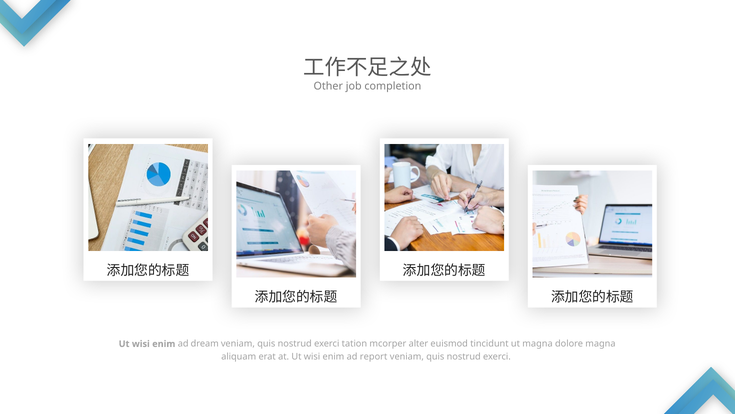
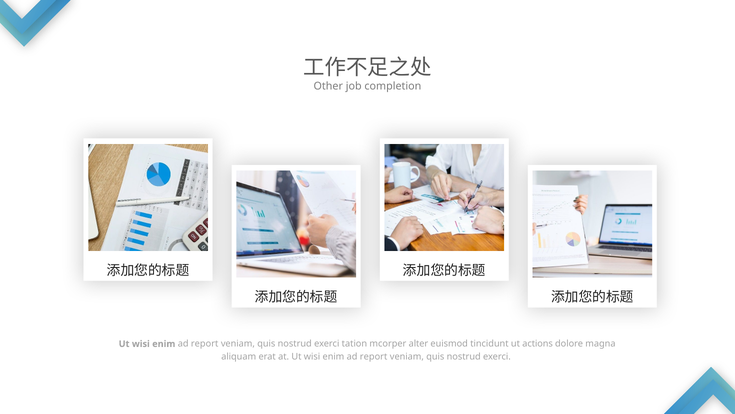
dream at (205, 343): dream -> report
ut magna: magna -> actions
